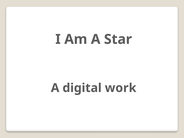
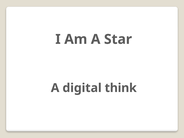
work: work -> think
